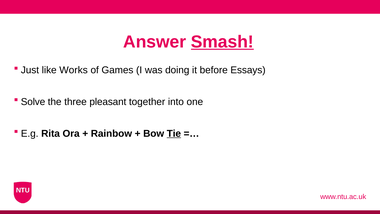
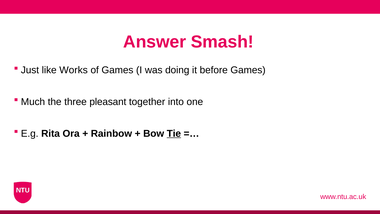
Smash underline: present -> none
before Essays: Essays -> Games
Solve: Solve -> Much
